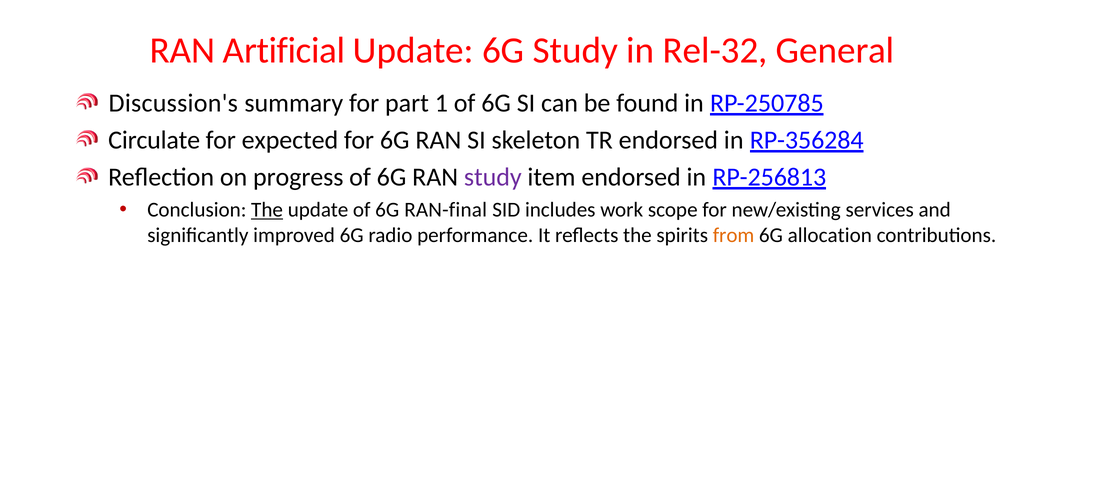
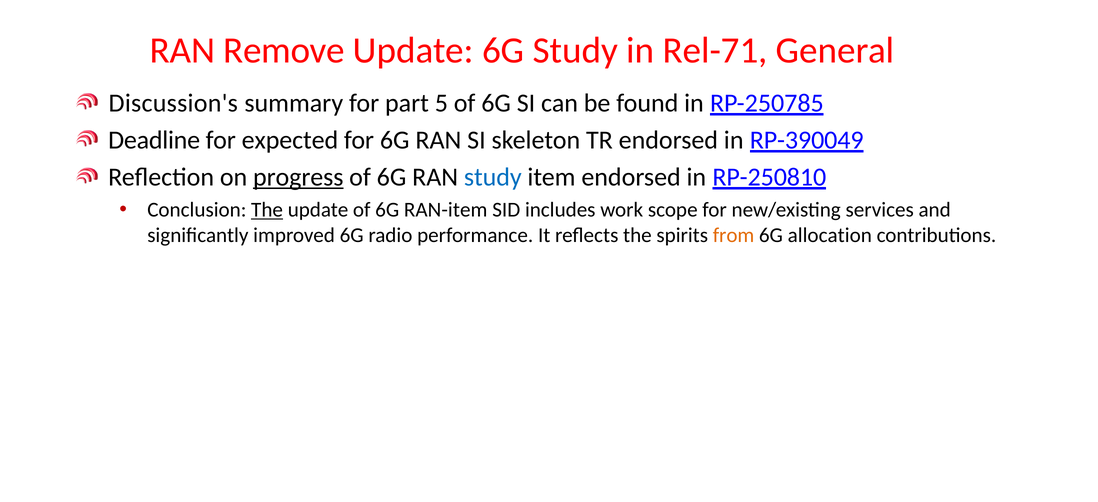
Artificial: Artificial -> Remove
Rel-32: Rel-32 -> Rel-71
1: 1 -> 5
Circulate: Circulate -> Deadline
RP-356284: RP-356284 -> RP-390049
progress underline: none -> present
study at (493, 177) colour: purple -> blue
RP-256813: RP-256813 -> RP-250810
RAN-final: RAN-final -> RAN-item
